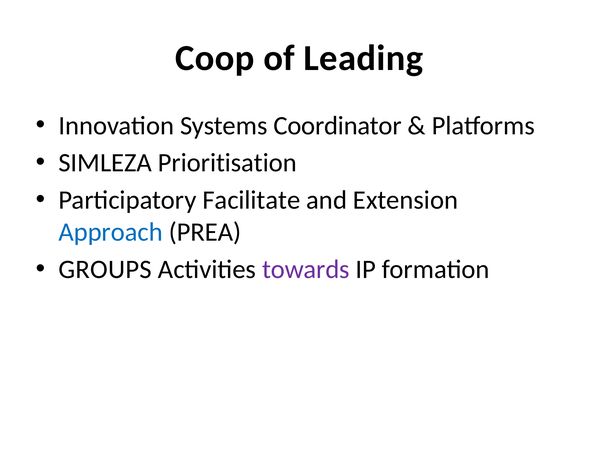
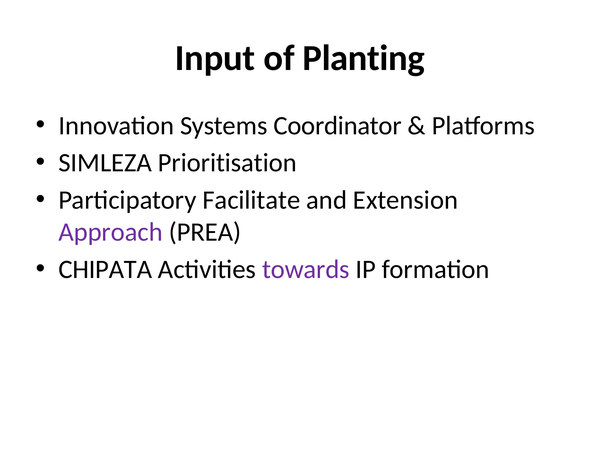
Coop: Coop -> Input
Leading: Leading -> Planting
Approach colour: blue -> purple
GROUPS: GROUPS -> CHIPATA
